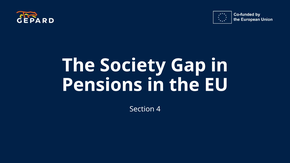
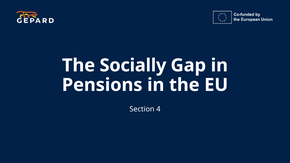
Society: Society -> Socially
